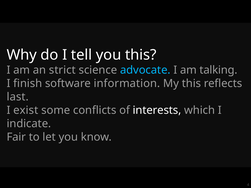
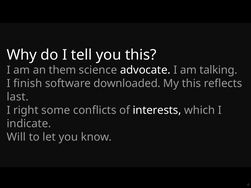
strict: strict -> them
advocate colour: light blue -> white
information: information -> downloaded
exist: exist -> right
Fair: Fair -> Will
